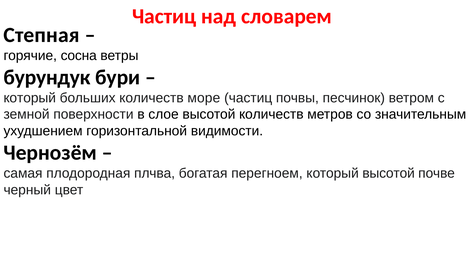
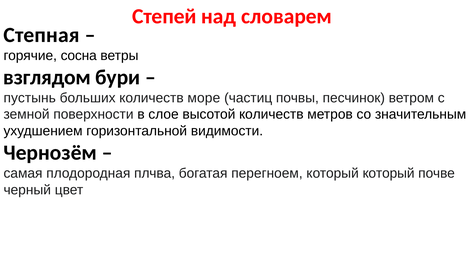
Частиц at (164, 16): Частиц -> Степей
бурундук: бурундук -> взглядом
который at (30, 98): который -> пустынь
который высотой: высотой -> который
